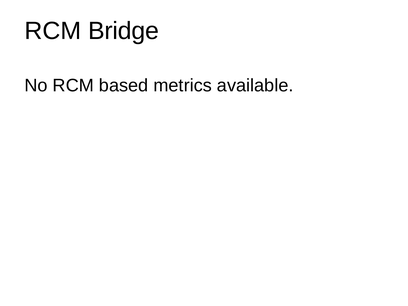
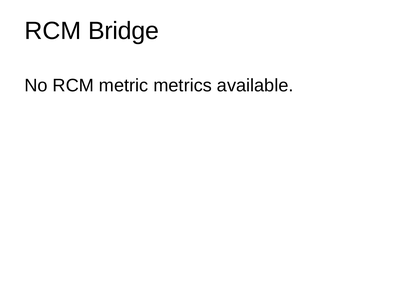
based: based -> metric
